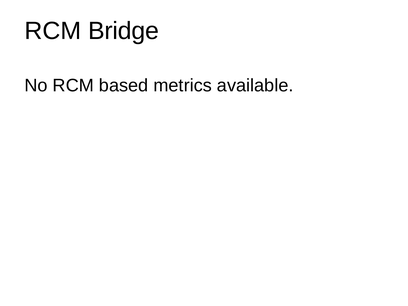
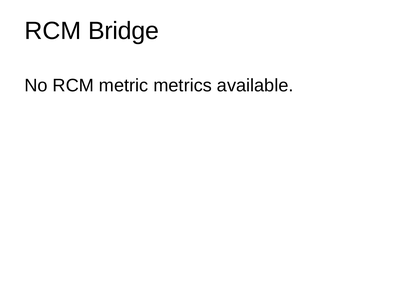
based: based -> metric
